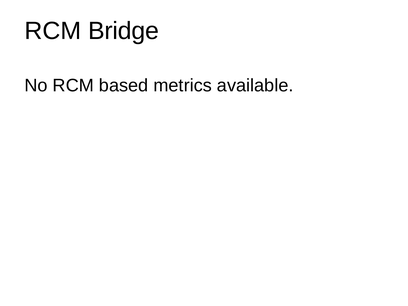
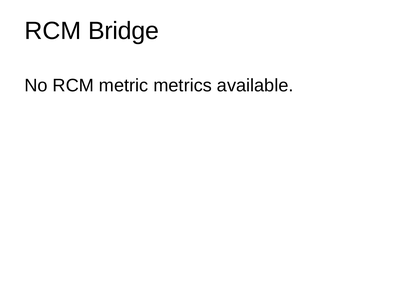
based: based -> metric
